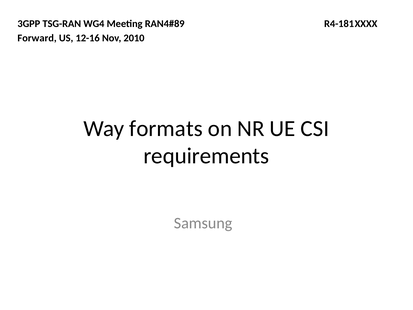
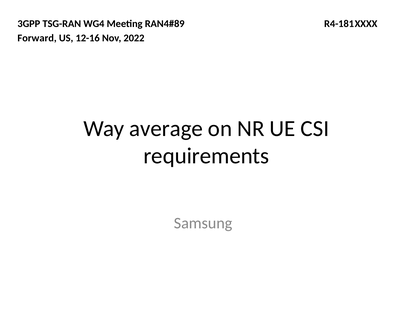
2010: 2010 -> 2022
formats: formats -> average
